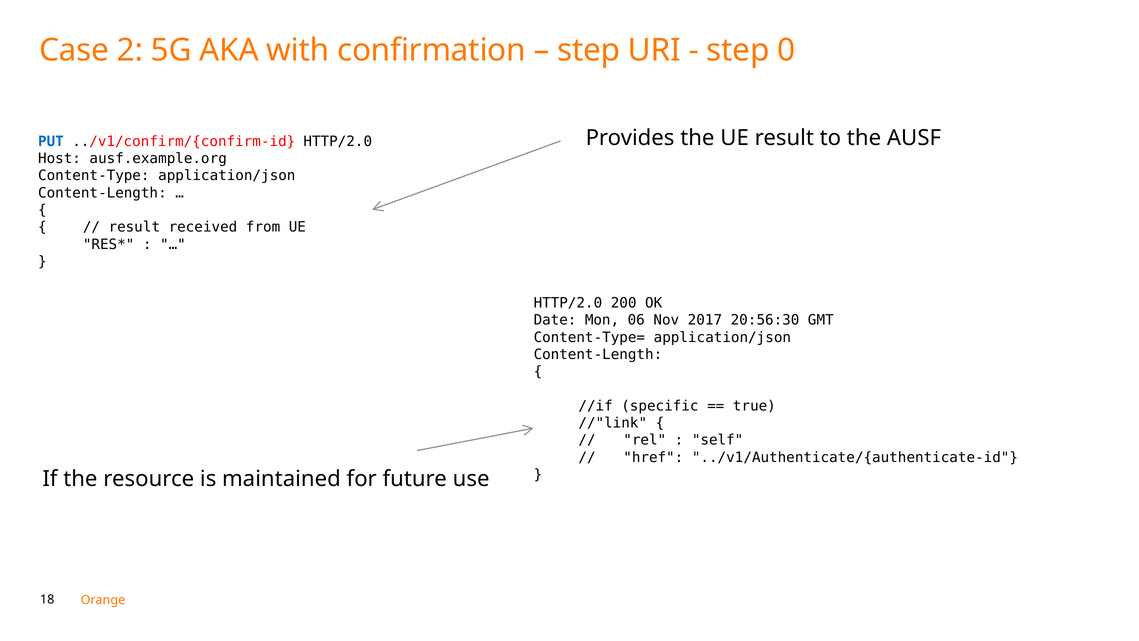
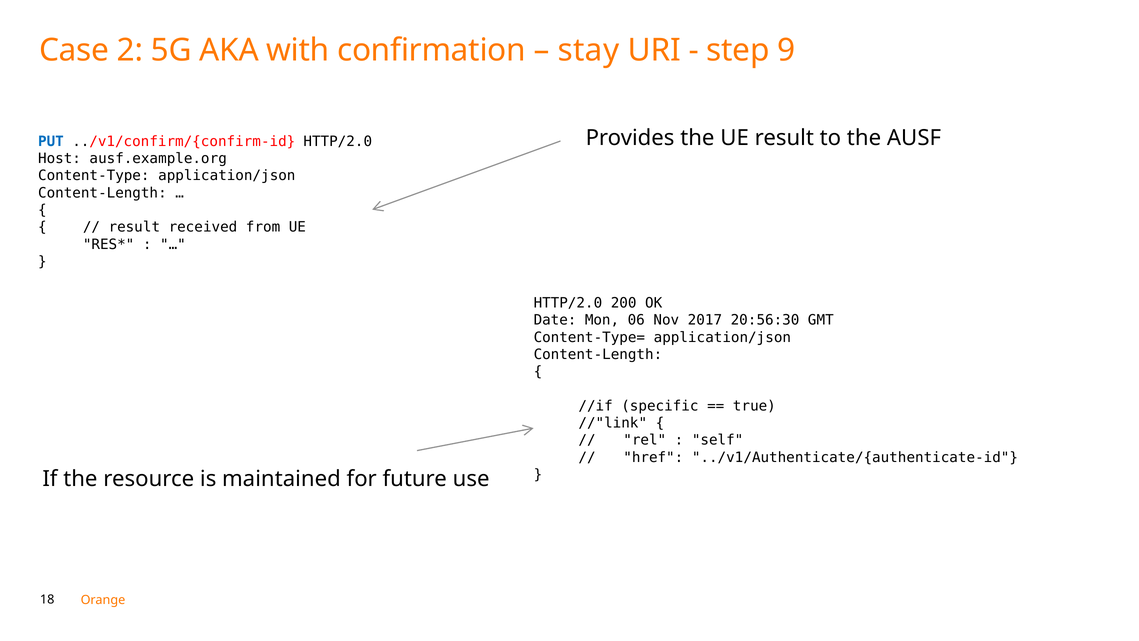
step at (589, 50): step -> stay
0: 0 -> 9
